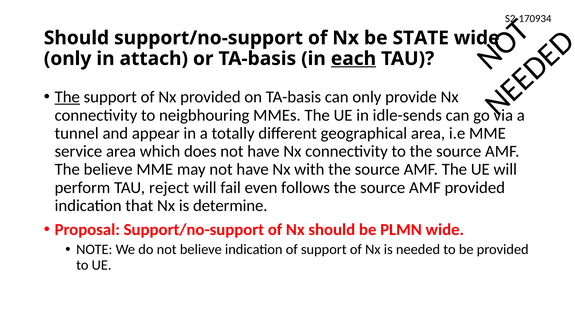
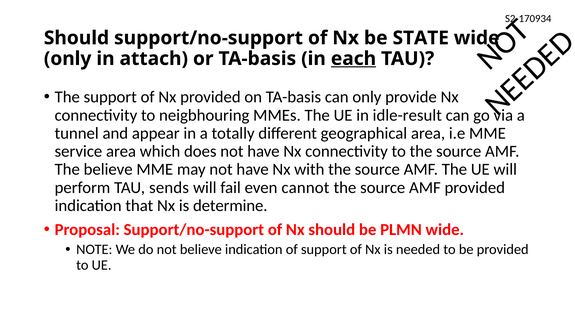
The at (67, 97) underline: present -> none
idle-sends: idle-sends -> idle-result
reject: reject -> sends
follows: follows -> cannot
